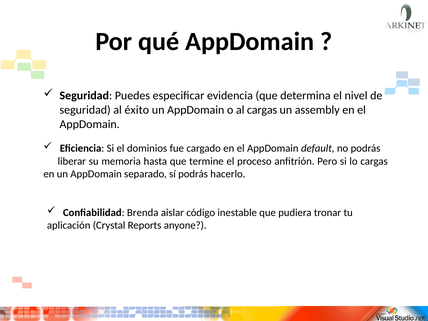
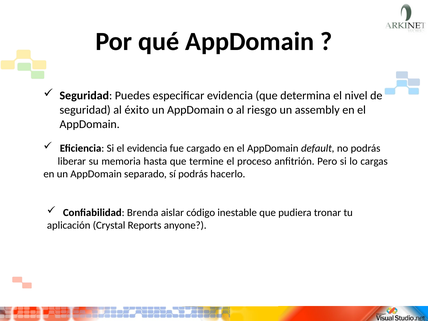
al cargas: cargas -> riesgo
el dominios: dominios -> evidencia
